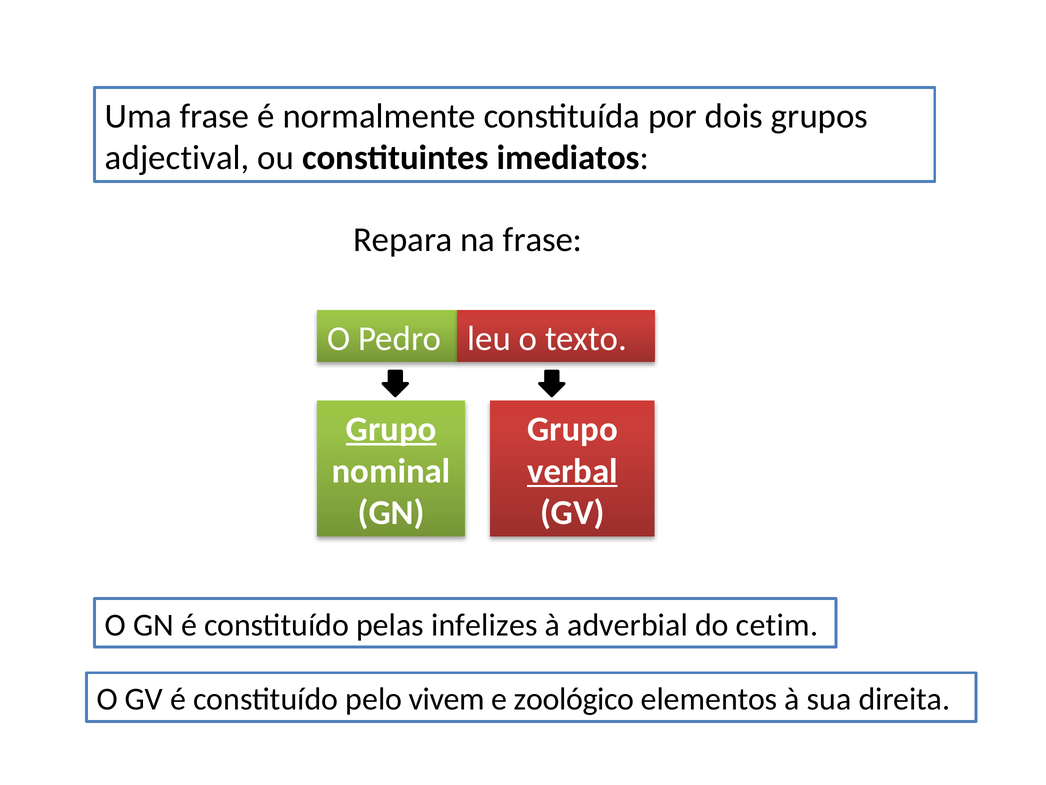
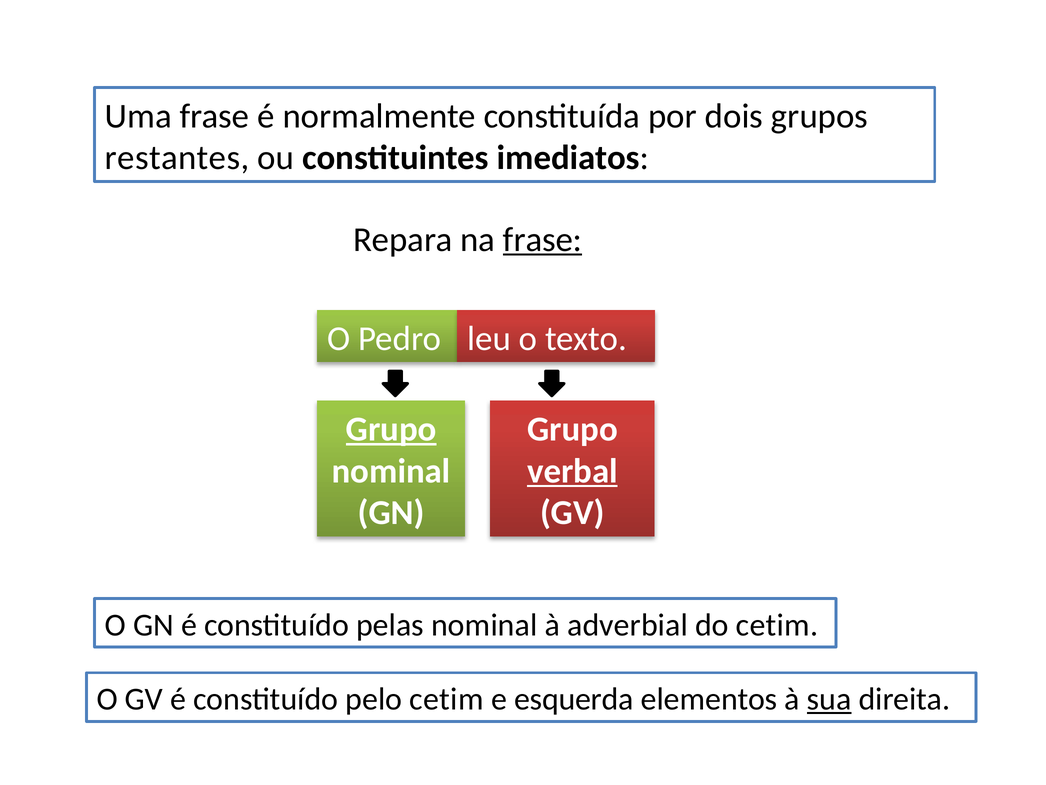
adjectival: adjectival -> restantes
frase at (543, 240) underline: none -> present
pelas infelizes: infelizes -> nominal
pelo vivem: vivem -> cetim
zoológico: zoológico -> esquerda
sua underline: none -> present
